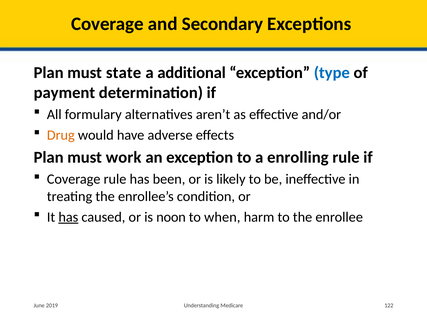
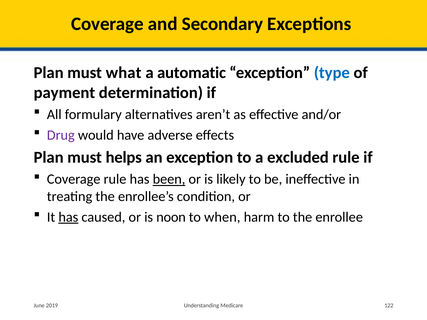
state: state -> what
additional: additional -> automatic
Drug colour: orange -> purple
work: work -> helps
enrolling: enrolling -> excluded
been underline: none -> present
